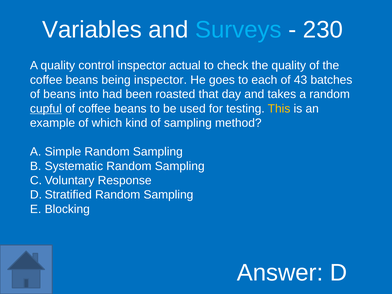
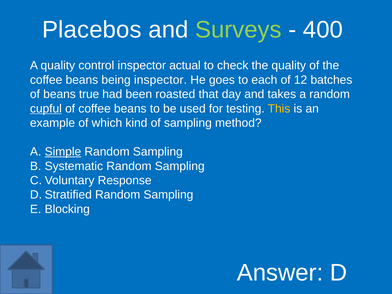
Variables: Variables -> Placebos
Surveys colour: light blue -> light green
230: 230 -> 400
43: 43 -> 12
into: into -> true
Simple underline: none -> present
